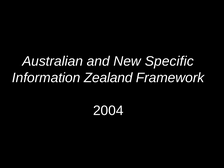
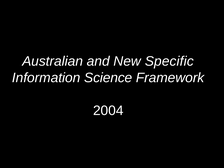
Zealand: Zealand -> Science
